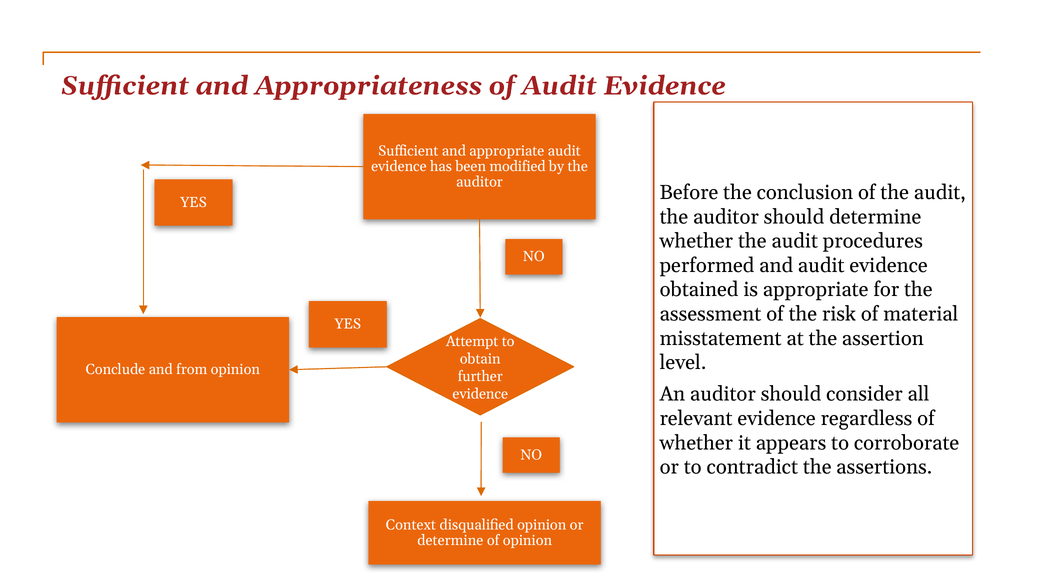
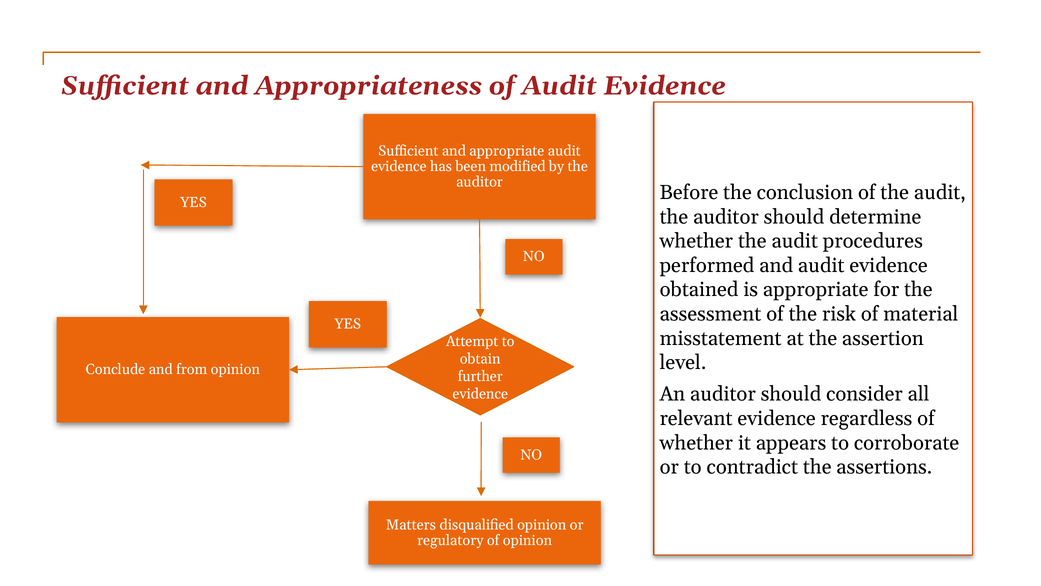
Context: Context -> Matters
determine at (450, 540): determine -> regulatory
